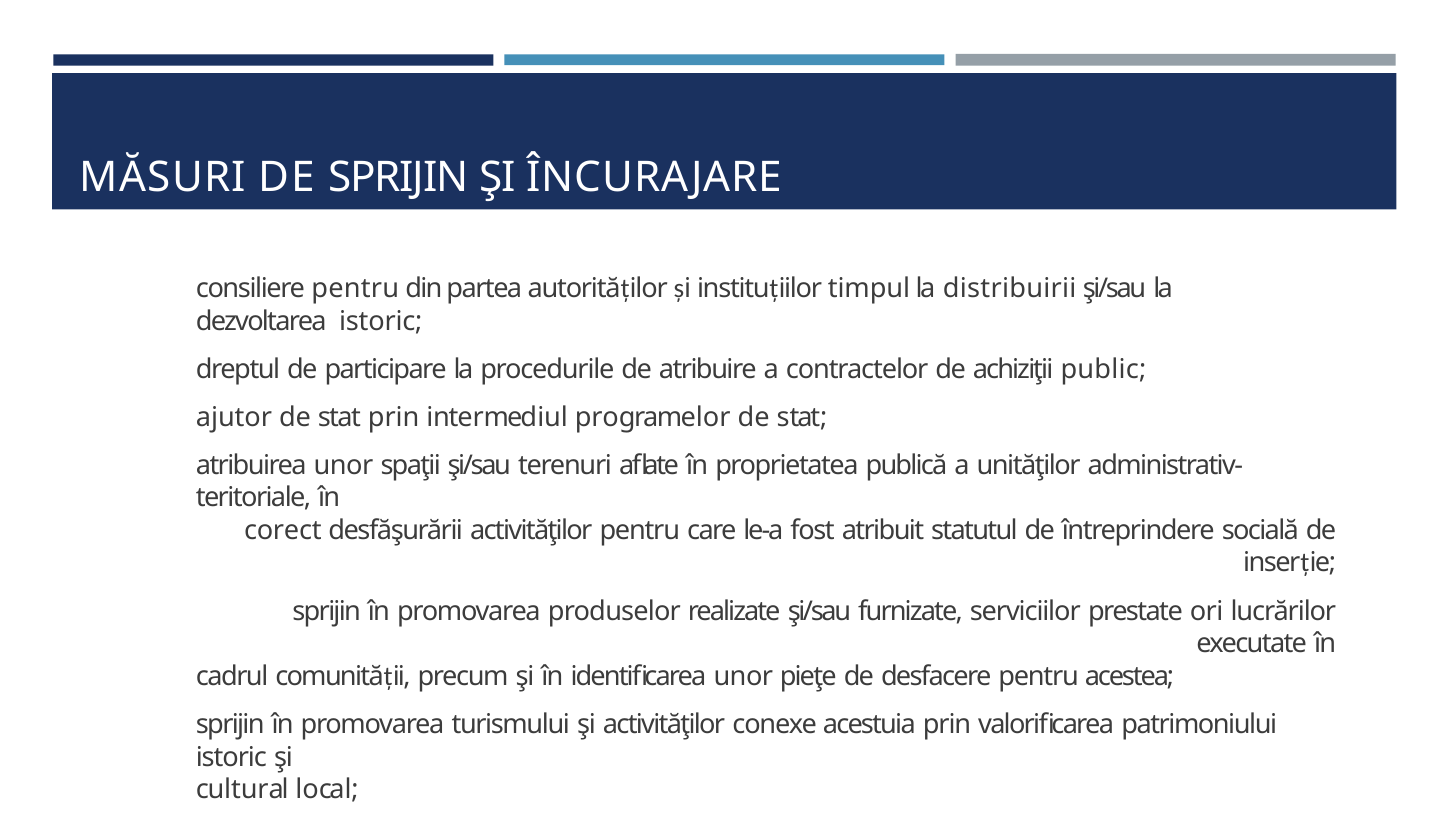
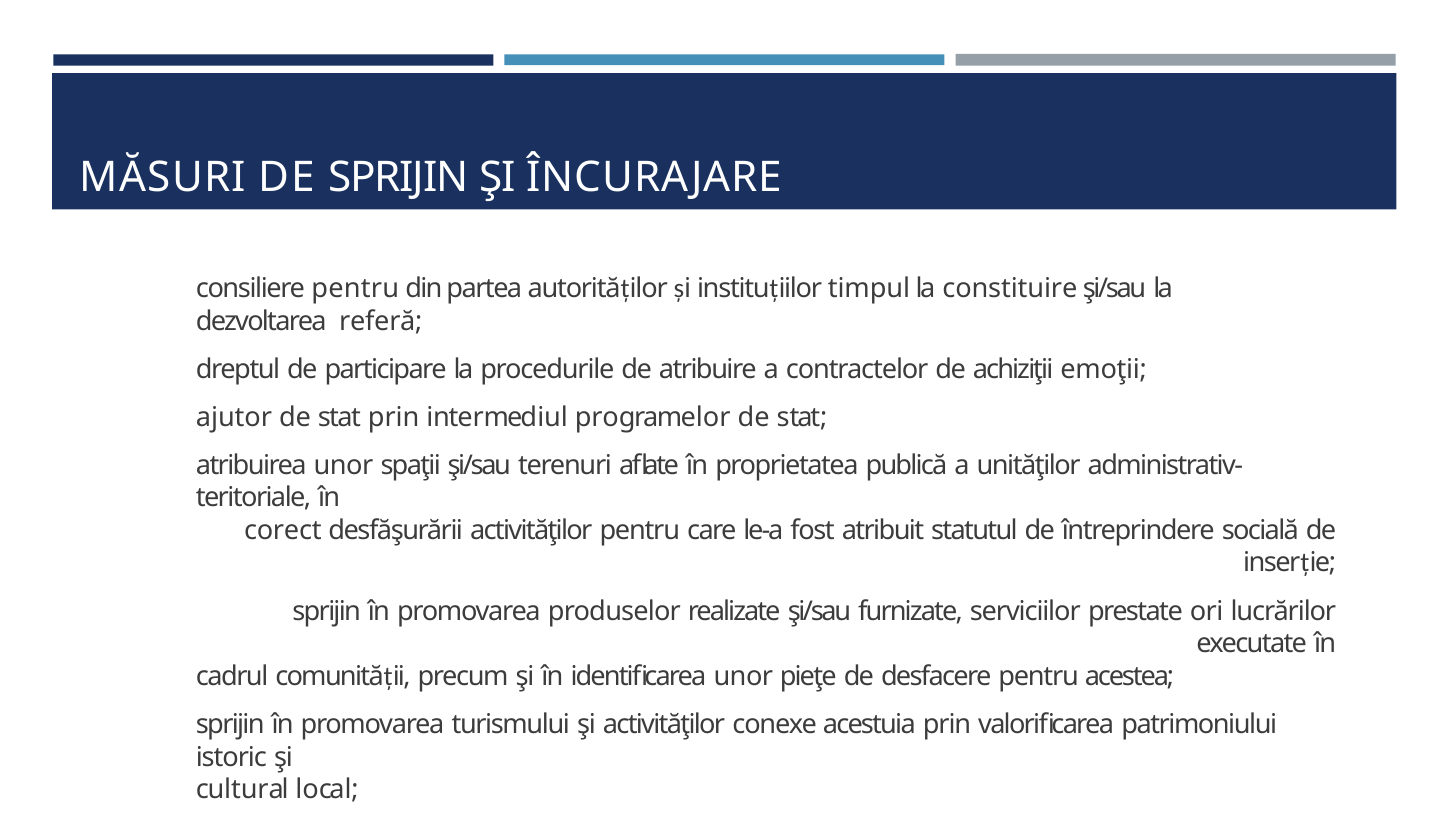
distribuirii: distribuirii -> constituire
dezvoltarea istoric: istoric -> referă
public: public -> emoţii
